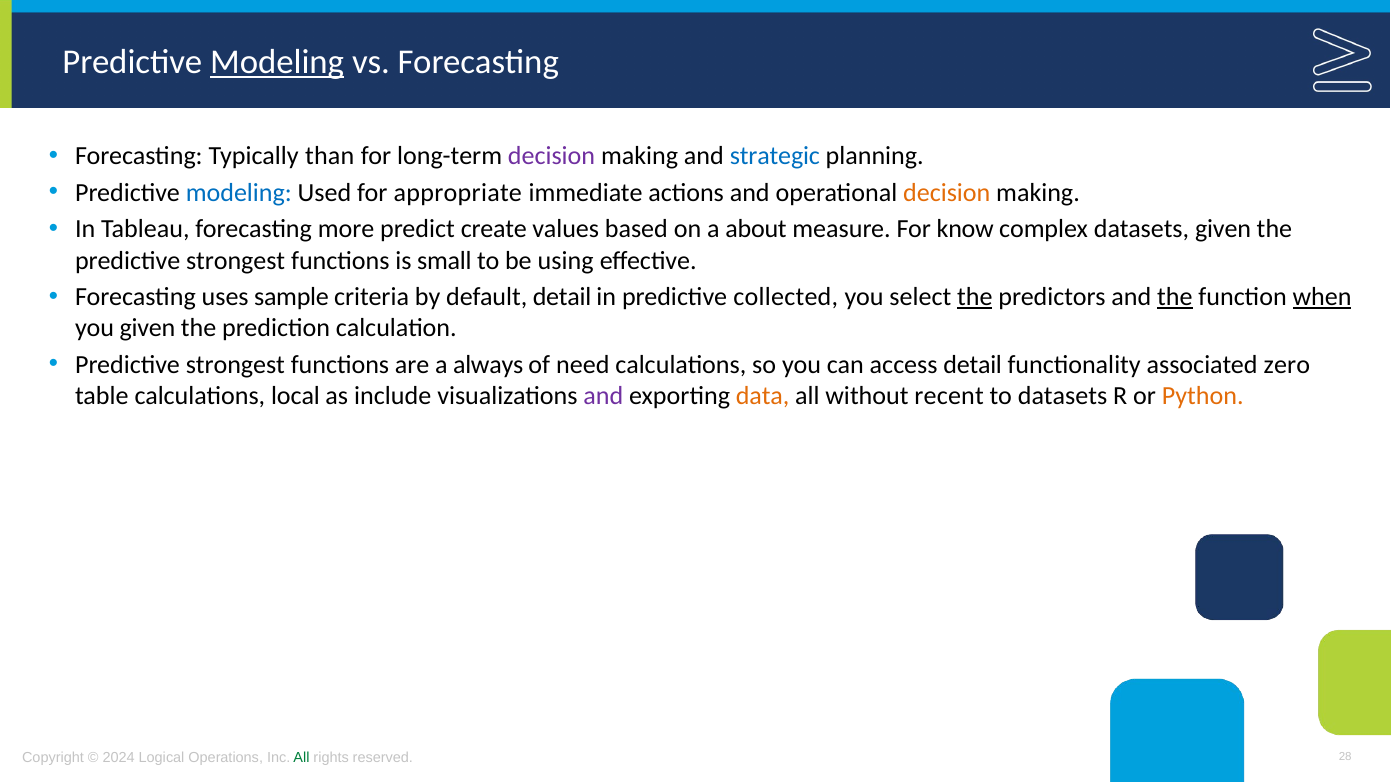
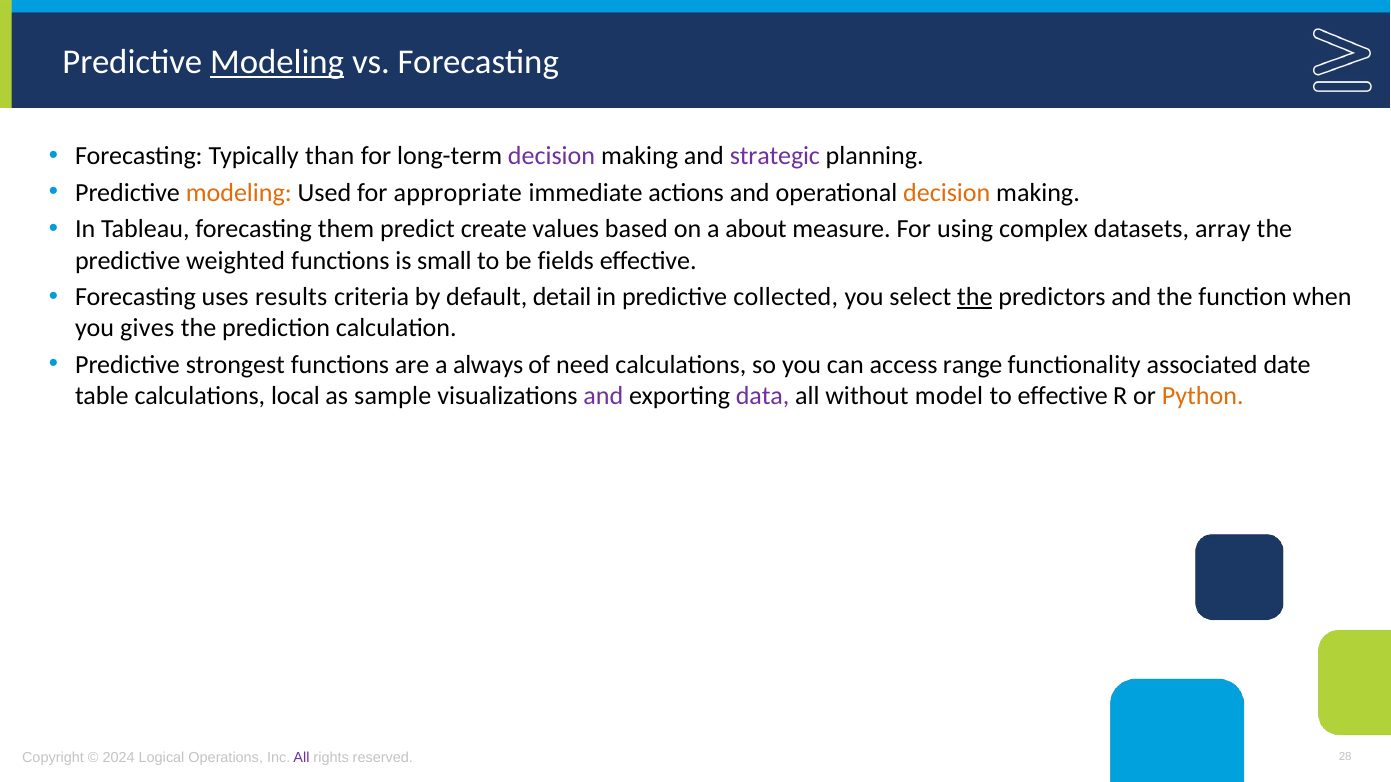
strategic colour: blue -> purple
modeling at (239, 193) colour: blue -> orange
more: more -> them
know: know -> using
datasets given: given -> array
strongest at (236, 261): strongest -> weighted
using: using -> fields
sample: sample -> results
the at (1175, 297) underline: present -> none
when underline: present -> none
you given: given -> gives
access detail: detail -> range
zero: zero -> date
include: include -> sample
data colour: orange -> purple
recent: recent -> model
to datasets: datasets -> effective
All at (301, 758) colour: green -> purple
